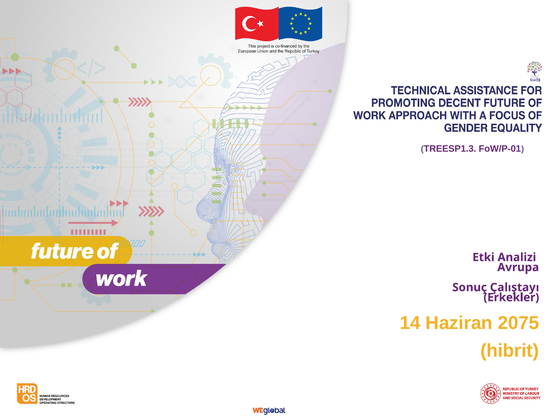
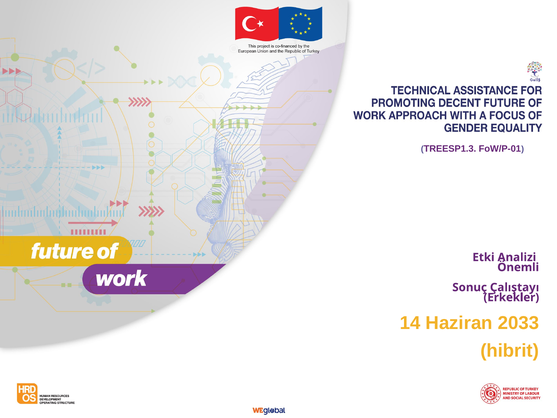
Avrupa: Avrupa -> Önemli
2075: 2075 -> 2033
